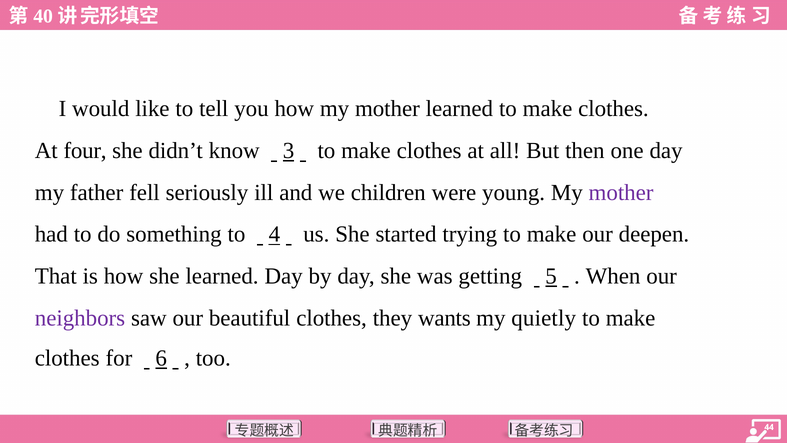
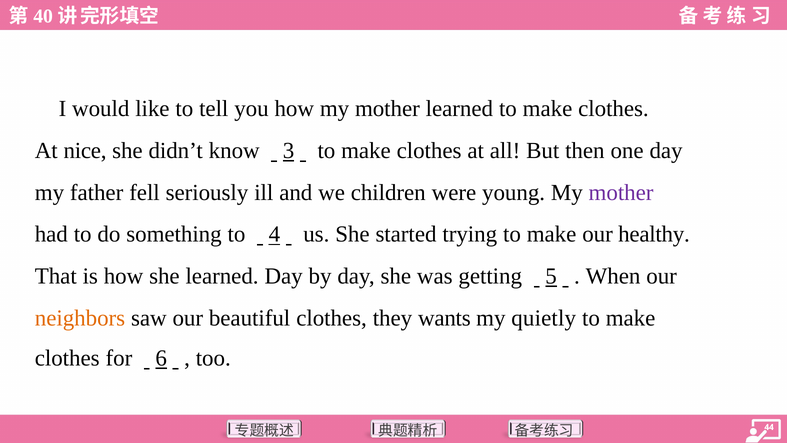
four: four -> nice
deepen: deepen -> healthy
neighbors colour: purple -> orange
